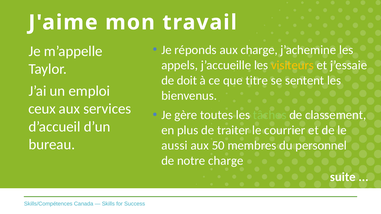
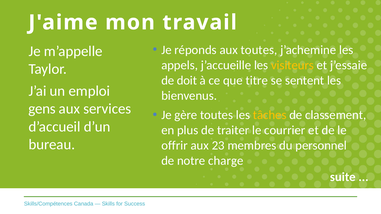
aux charge: charge -> toutes
ceux: ceux -> gens
tâches colour: light green -> yellow
aussi: aussi -> offrir
50: 50 -> 23
